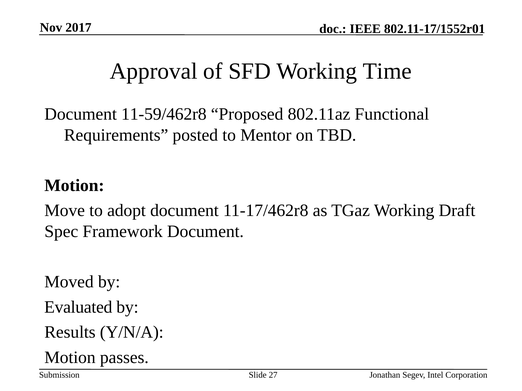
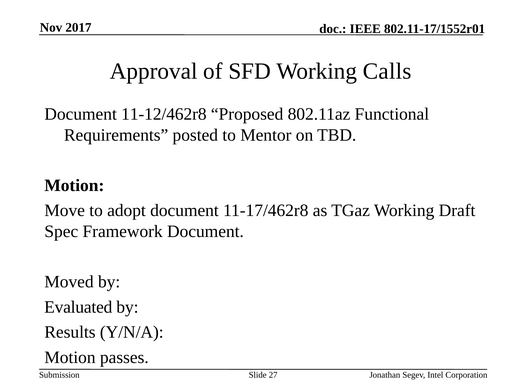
Time: Time -> Calls
11-59/462r8: 11-59/462r8 -> 11-12/462r8
